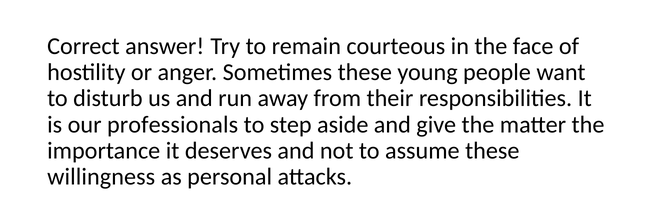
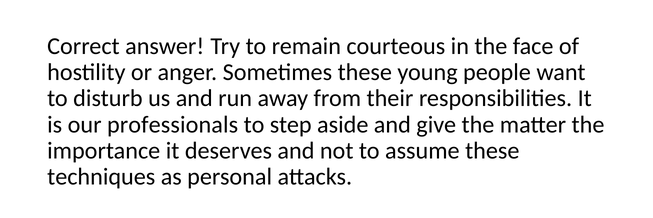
willingness: willingness -> techniques
